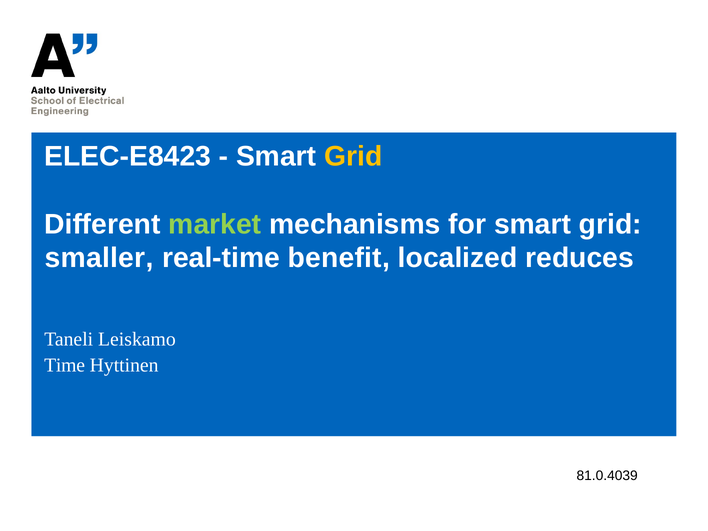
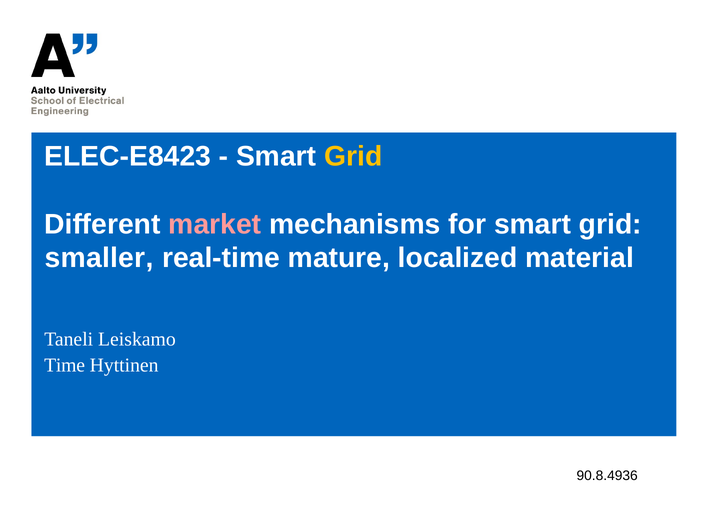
market colour: light green -> pink
benefit: benefit -> mature
reduces: reduces -> material
81.0.4039: 81.0.4039 -> 90.8.4936
